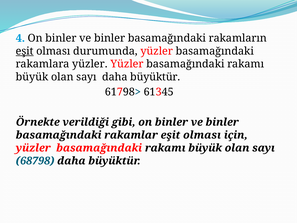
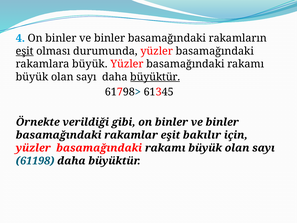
rakamlara yüzler: yüzler -> büyük
büyüktür at (155, 77) underline: none -> present
rakamlar eşit olması: olması -> bakılır
68798: 68798 -> 61198
